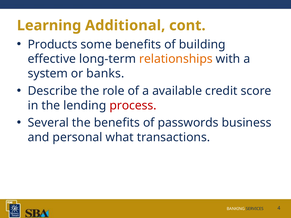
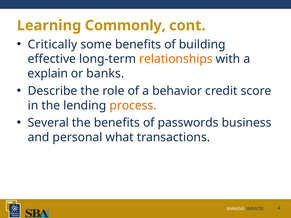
Additional: Additional -> Commonly
Products: Products -> Critically
system: system -> explain
available: available -> behavior
process colour: red -> orange
